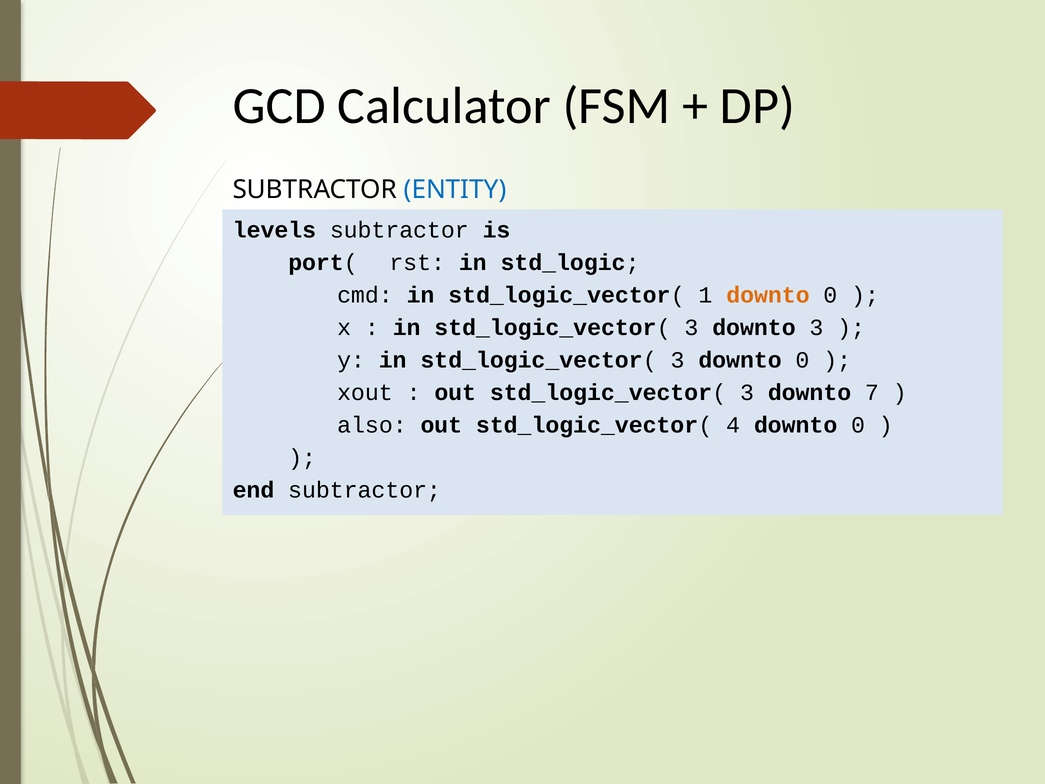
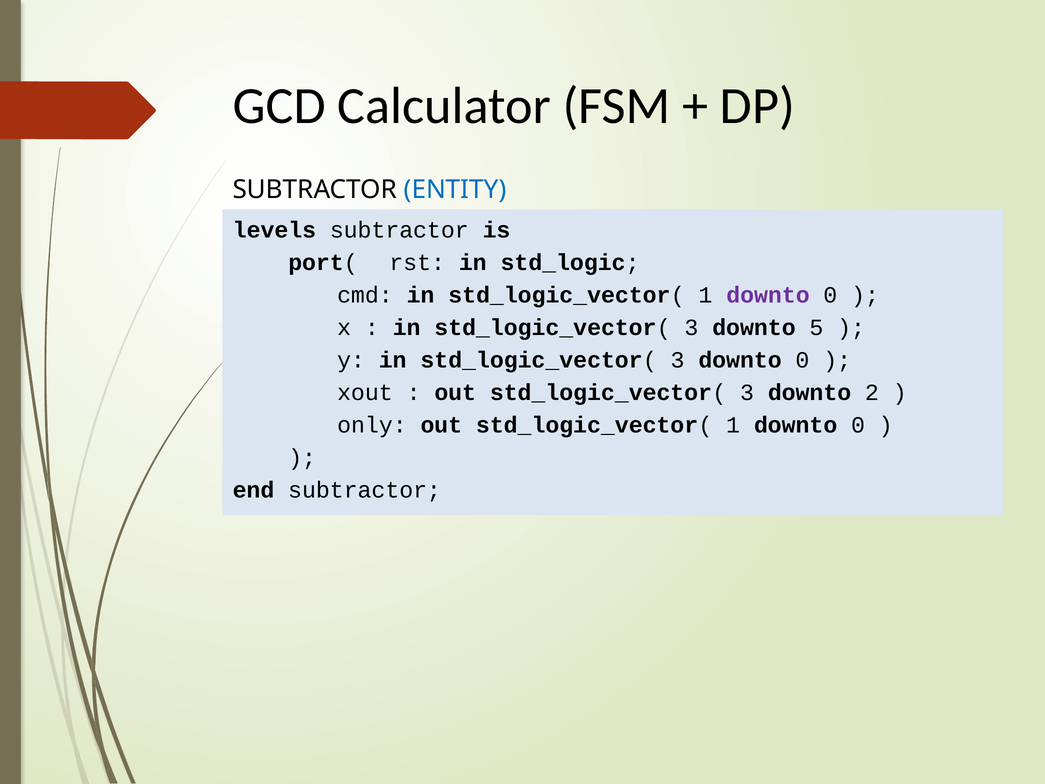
downto at (768, 295) colour: orange -> purple
downto 3: 3 -> 5
7: 7 -> 2
also: also -> only
out std_logic_vector( 4: 4 -> 1
